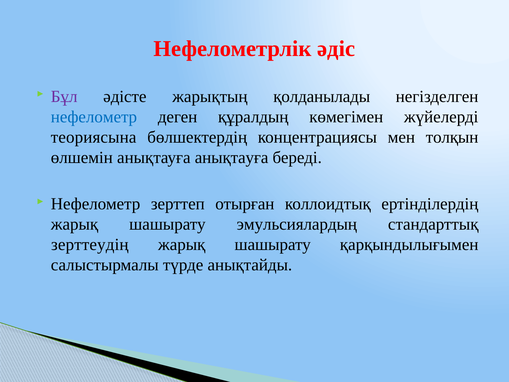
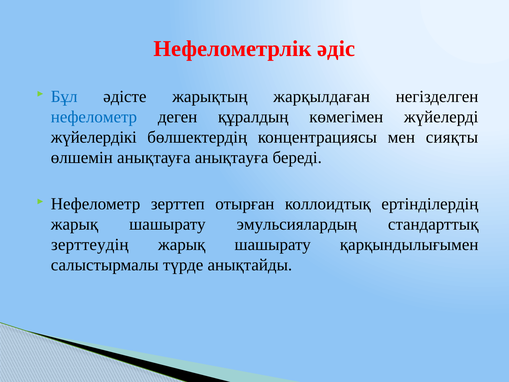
Бұл colour: purple -> blue
қолданылады: қолданылады -> жарқылдаған
теориясына: теориясына -> жүйелердікі
толқын: толқын -> сияқты
